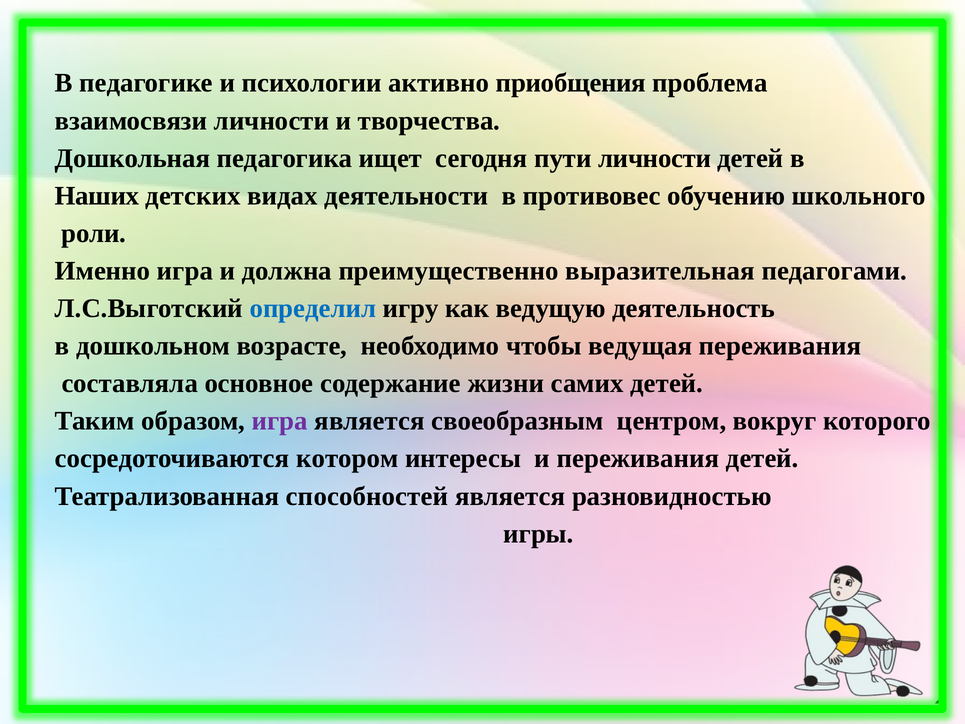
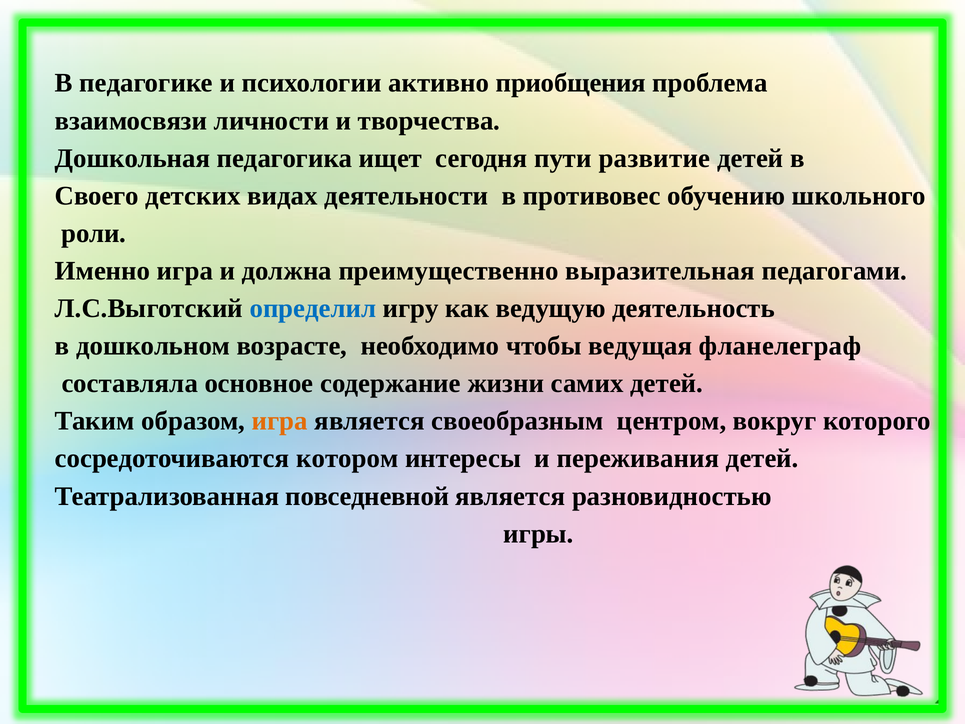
пути личности: личности -> развитие
Наших: Наших -> Своего
ведущая переживания: переживания -> фланелеграф
игра at (280, 421) colour: purple -> orange
способностей: способностей -> повседневной
